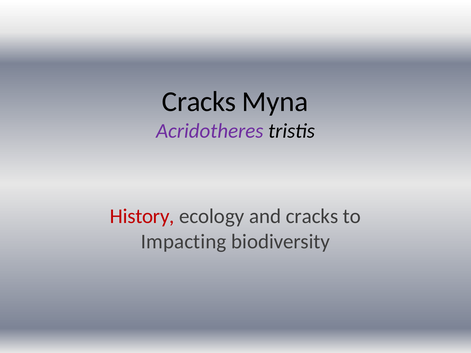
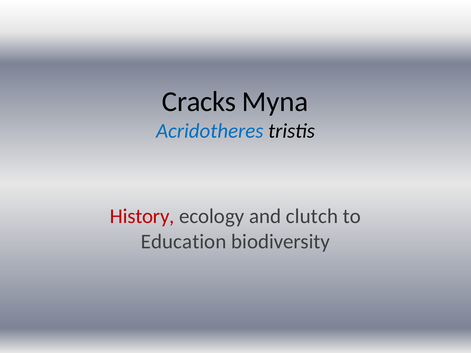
Acridotheres colour: purple -> blue
and cracks: cracks -> clutch
Impacting: Impacting -> Education
